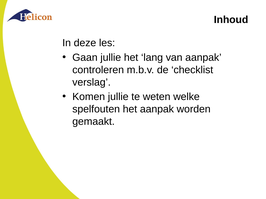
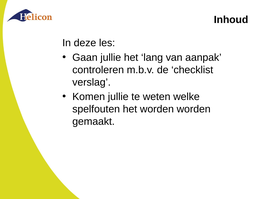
het aanpak: aanpak -> worden
